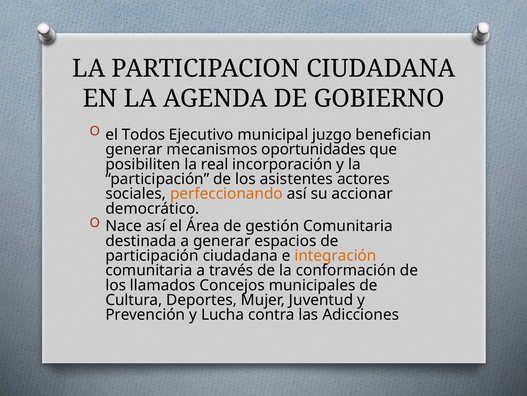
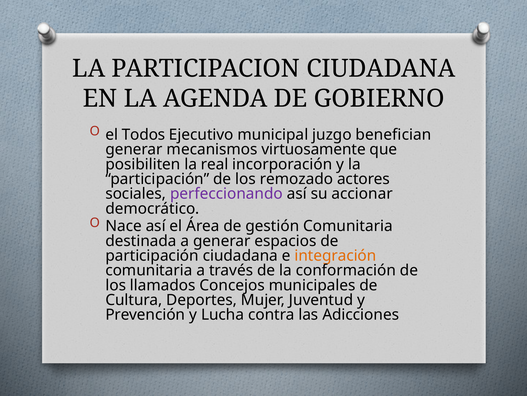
oportunidades: oportunidades -> virtuosamente
asistentes: asistentes -> remozado
perfeccionando colour: orange -> purple
